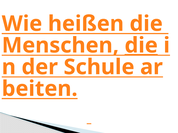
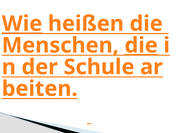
Wie underline: none -> present
